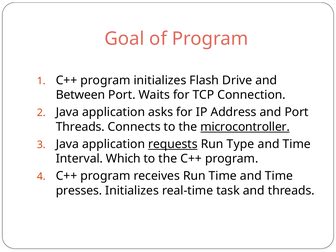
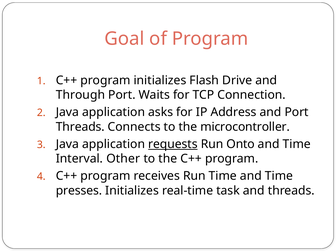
Between: Between -> Through
microcontroller underline: present -> none
Type: Type -> Onto
Which: Which -> Other
